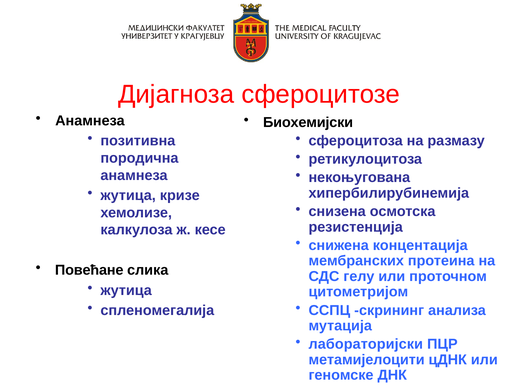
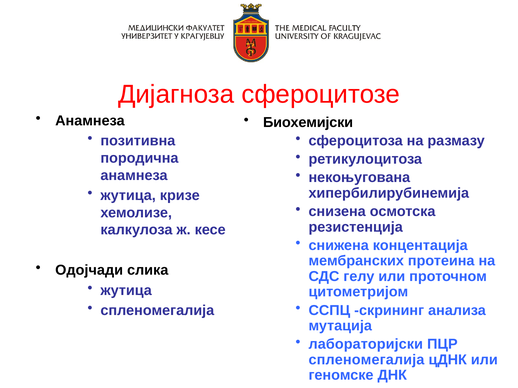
Повећане: Повећане -> Одојчади
метамијелоцити at (367, 360): метамијелоцити -> спленомегалија
